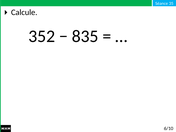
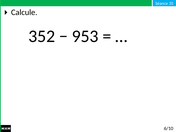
835: 835 -> 953
